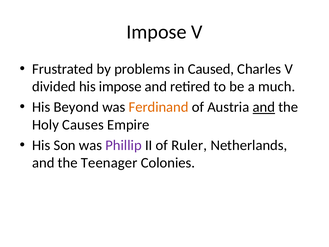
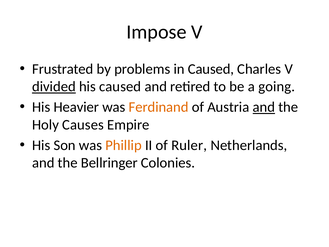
divided underline: none -> present
his impose: impose -> caused
much: much -> going
Beyond: Beyond -> Heavier
Phillip colour: purple -> orange
Teenager: Teenager -> Bellringer
